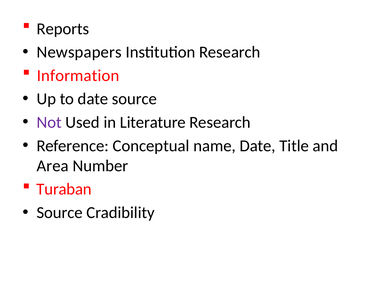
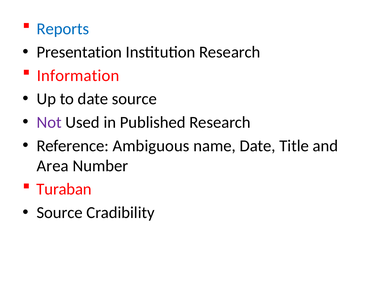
Reports colour: black -> blue
Newspapers: Newspapers -> Presentation
Literature: Literature -> Published
Conceptual: Conceptual -> Ambiguous
